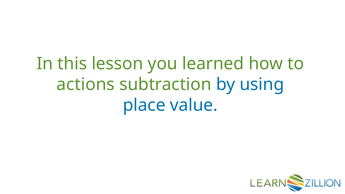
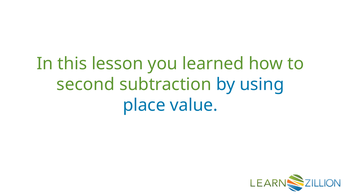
actions: actions -> second
